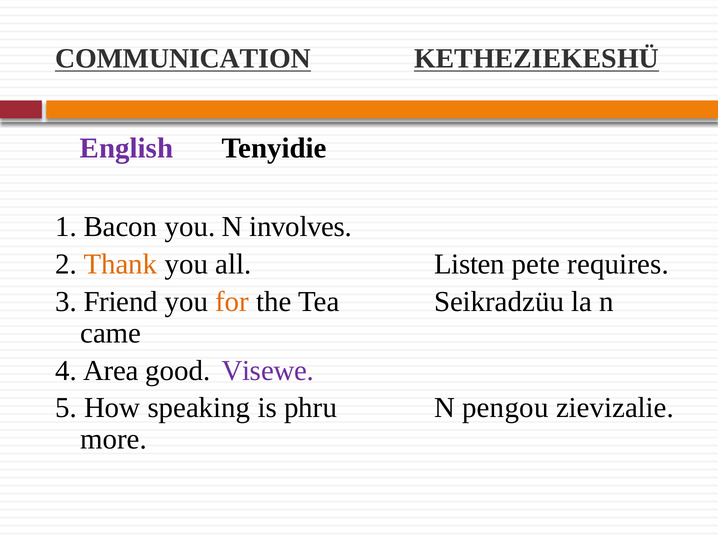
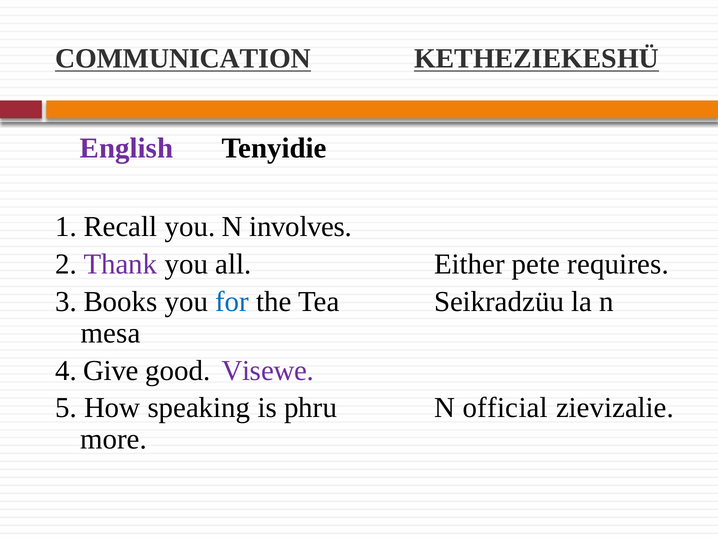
Bacon: Bacon -> Recall
Thank colour: orange -> purple
Listen: Listen -> Either
Friend: Friend -> Books
for colour: orange -> blue
came: came -> mesa
Area: Area -> Give
pengou: pengou -> official
